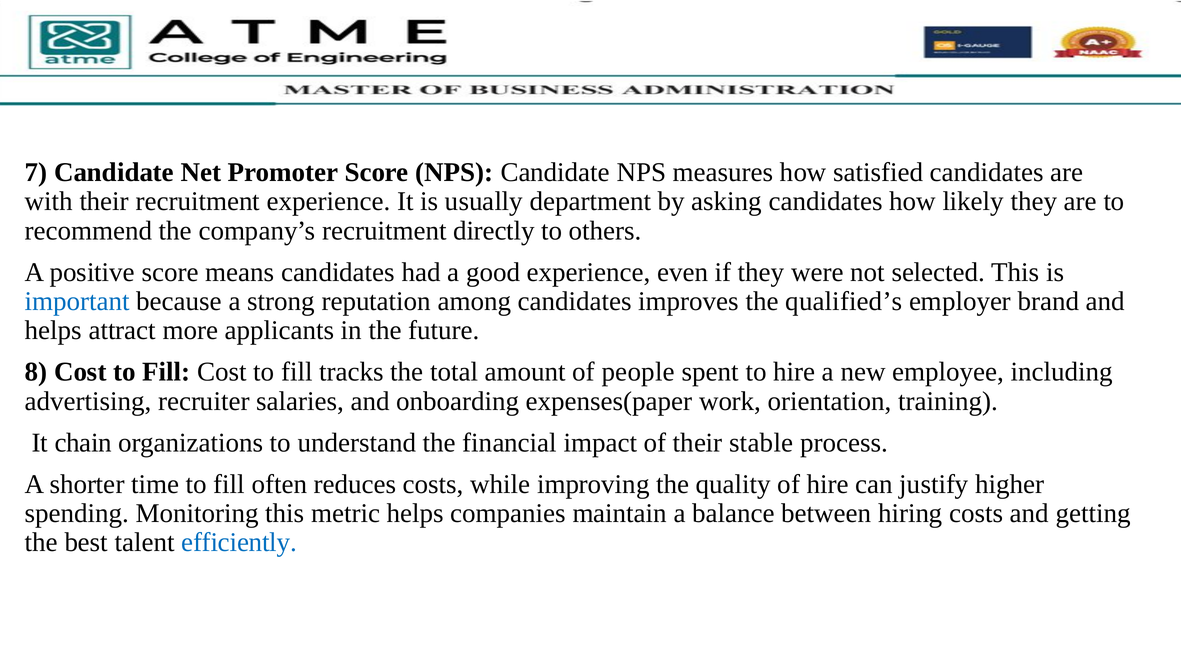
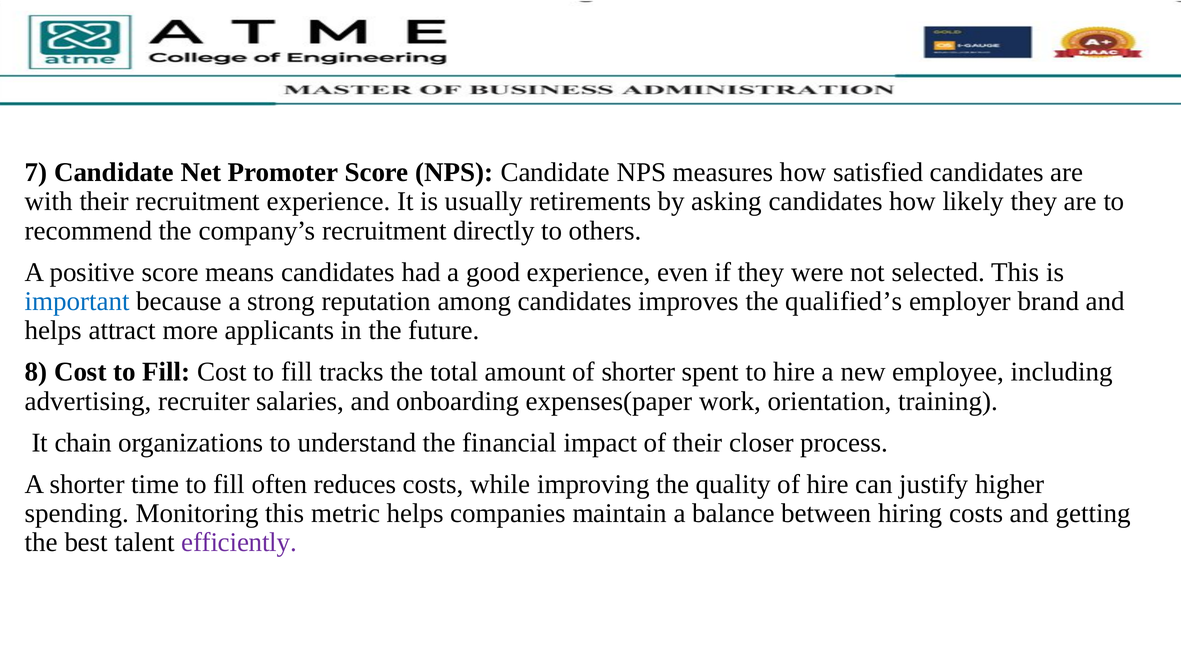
department: department -> retirements
of people: people -> shorter
stable: stable -> closer
efficiently colour: blue -> purple
